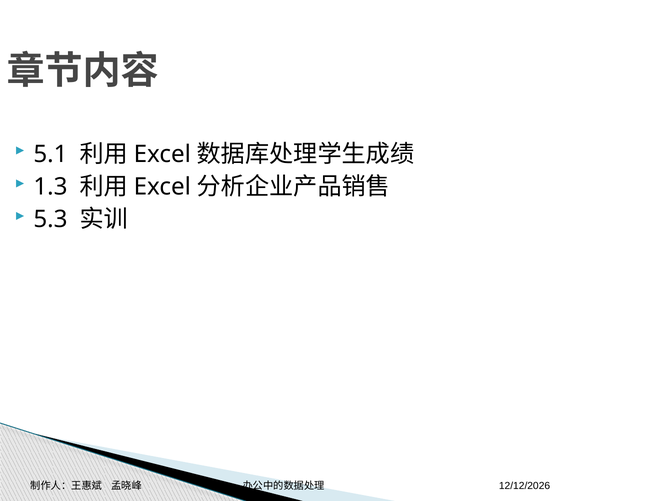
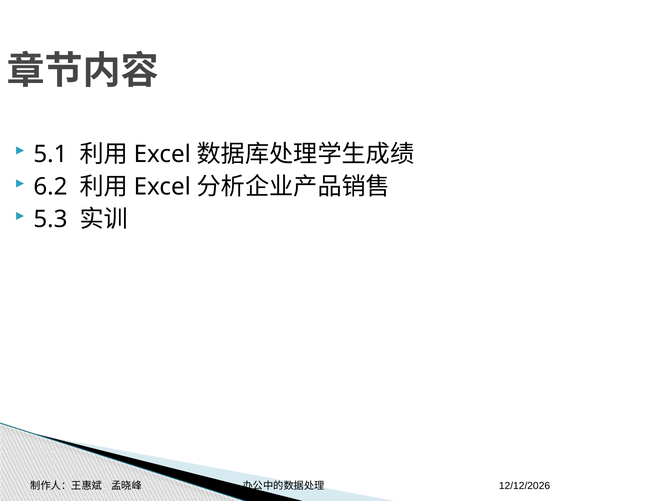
1.3: 1.3 -> 6.2
